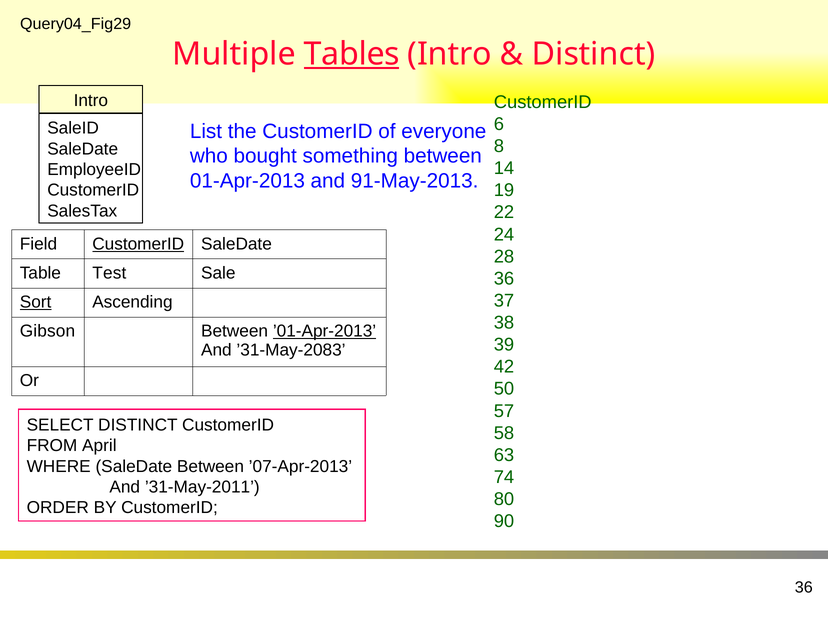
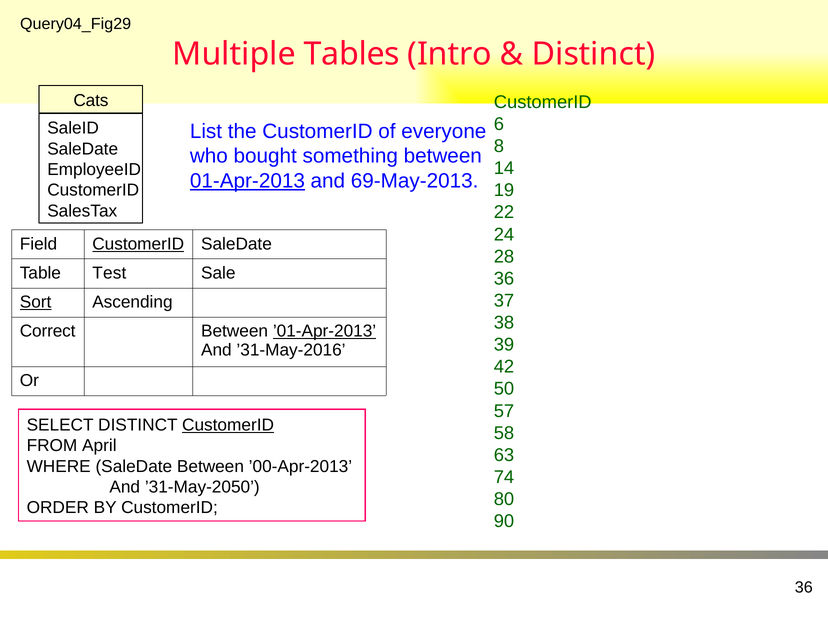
Tables underline: present -> none
Intro at (91, 101): Intro -> Cats
01-Apr-2013 underline: none -> present
91-May-2013: 91-May-2013 -> 69-May-2013
Gibson: Gibson -> Correct
’31-May-2083: ’31-May-2083 -> ’31-May-2016
CustomerID at (228, 425) underline: none -> present
’07-Apr-2013: ’07-Apr-2013 -> ’00-Apr-2013
’31-May-2011: ’31-May-2011 -> ’31-May-2050
